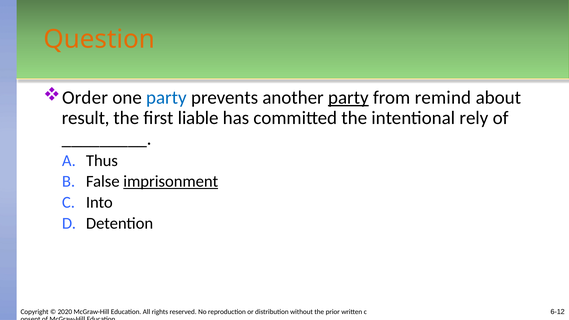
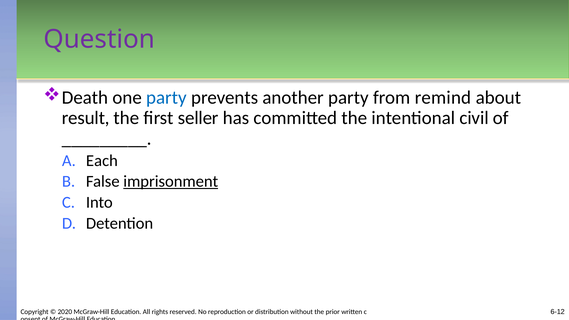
Question colour: orange -> purple
Order: Order -> Death
party at (348, 97) underline: present -> none
liable: liable -> seller
rely: rely -> civil
Thus: Thus -> Each
